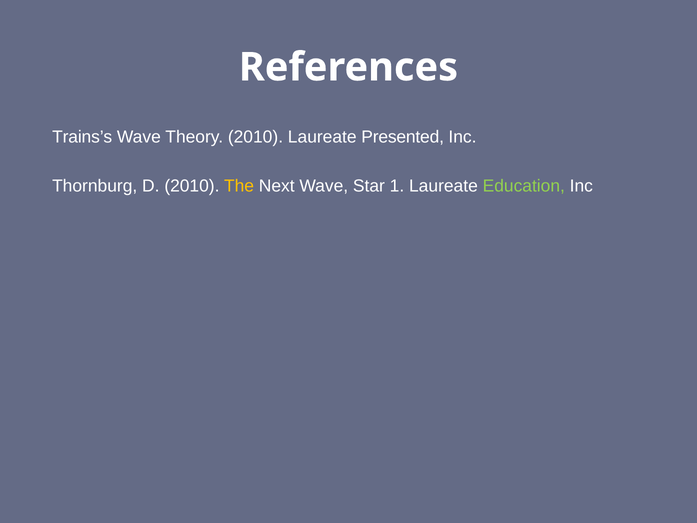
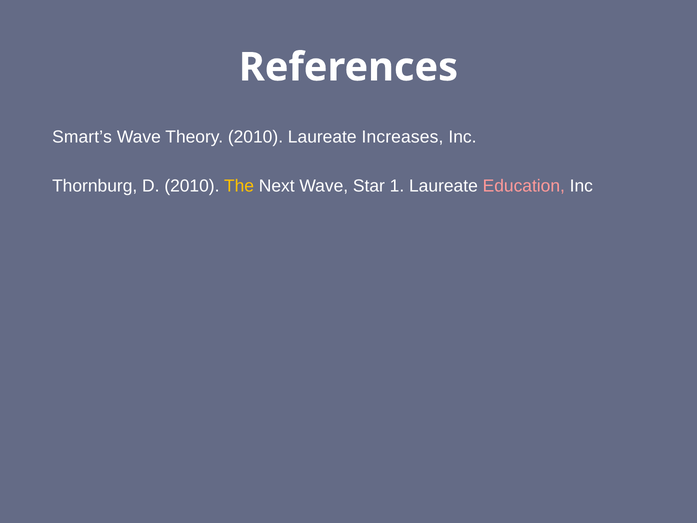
Trains’s: Trains’s -> Smart’s
Presented: Presented -> Increases
Education colour: light green -> pink
